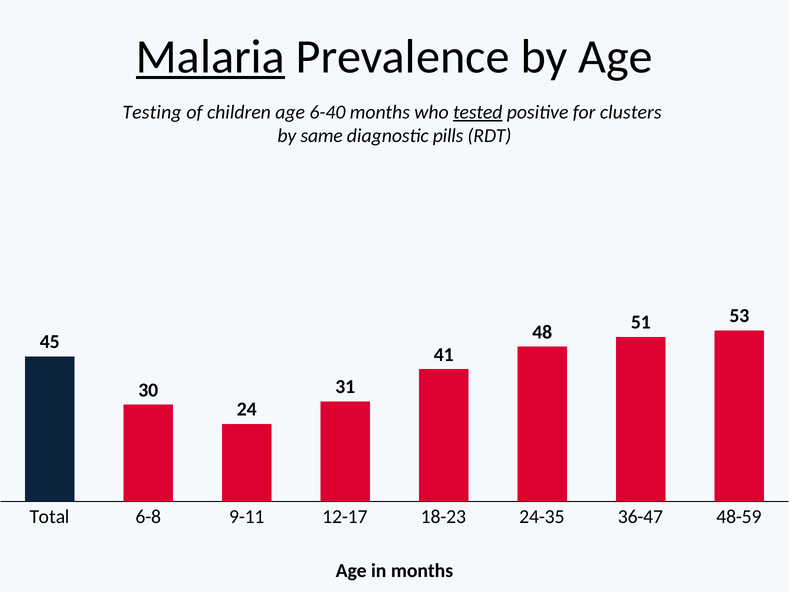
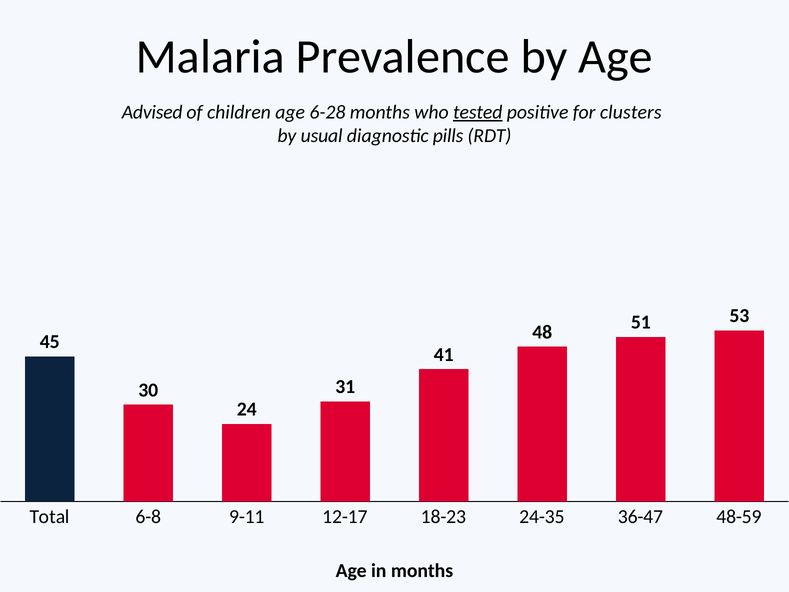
Malaria underline: present -> none
Testing: Testing -> Advised
6-40: 6-40 -> 6-28
same: same -> usual
